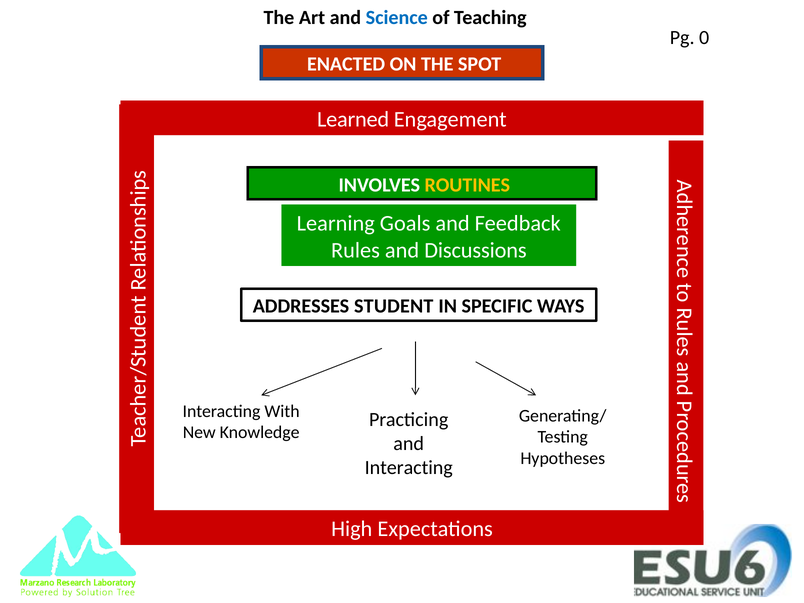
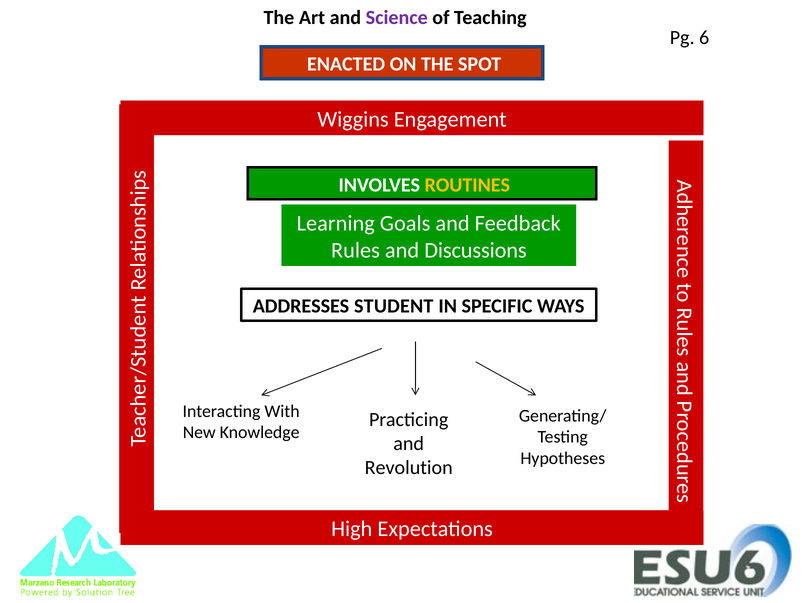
Science colour: blue -> purple
0: 0 -> 6
Learned: Learned -> Wiggins
Interacting at (409, 468): Interacting -> Revolution
